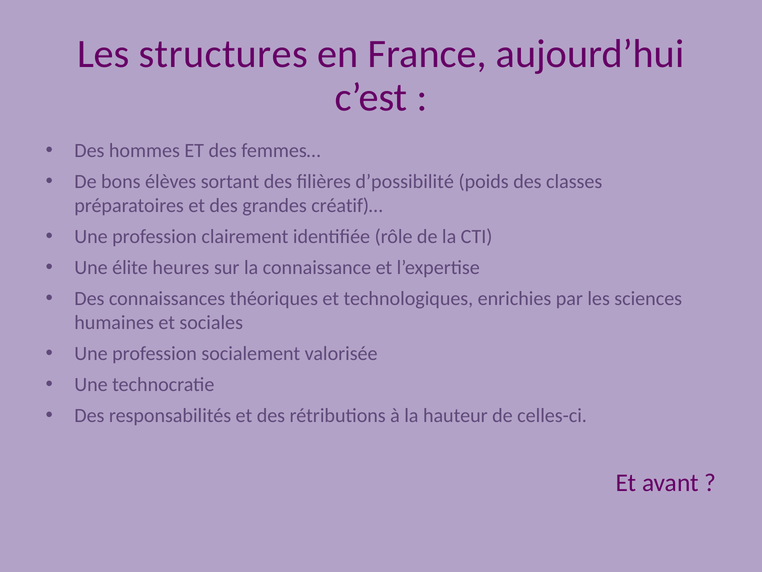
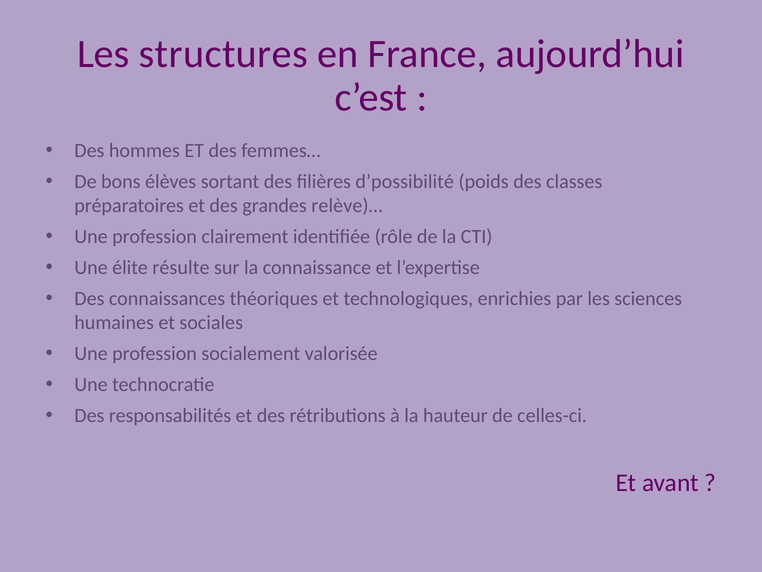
créatif)…: créatif)… -> relève)…
heures: heures -> résulte
